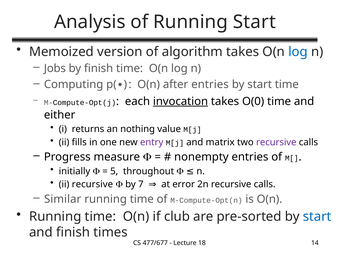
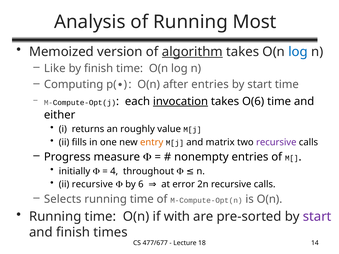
Running Start: Start -> Most
algorithm underline: none -> present
Jobs: Jobs -> Like
O(0: O(0 -> O(6
nothing: nothing -> roughly
entry colour: purple -> orange
5: 5 -> 4
7: 7 -> 6
Similar: Similar -> Selects
club: club -> with
start at (317, 217) colour: blue -> purple
